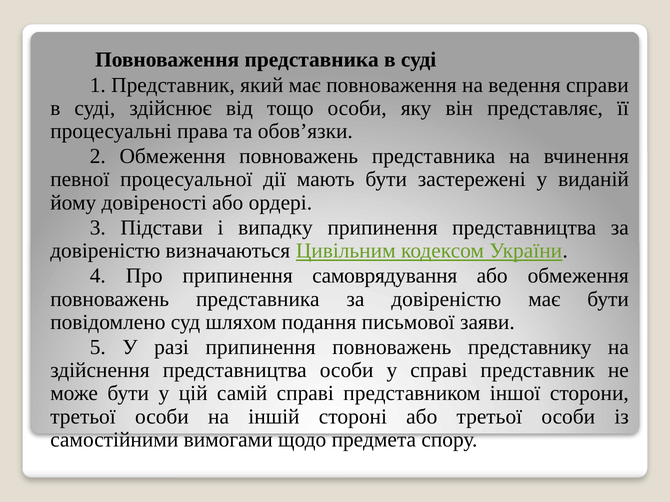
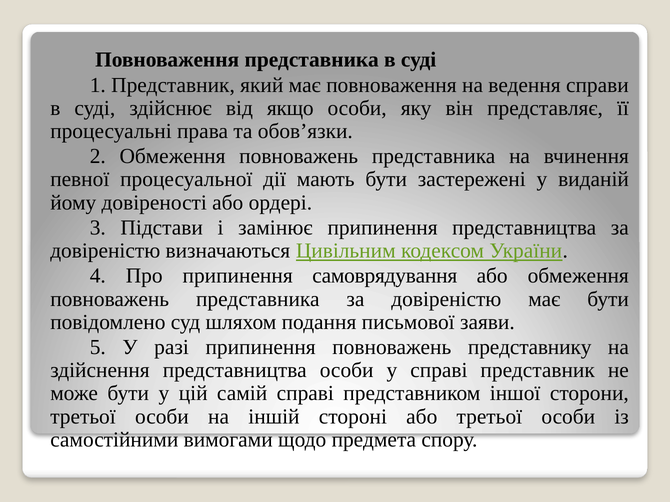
тощо: тощо -> якщо
випадку: випадку -> замінює
